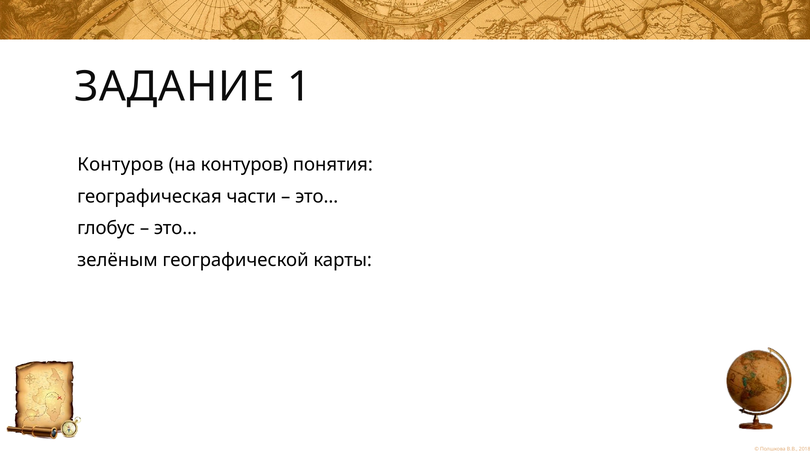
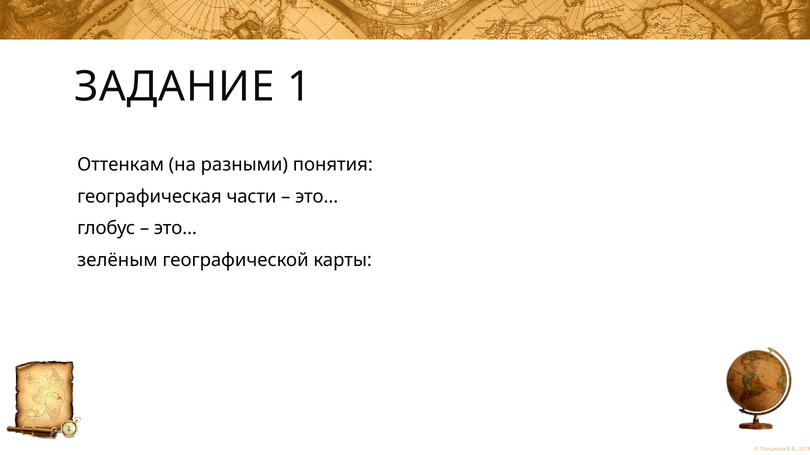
Контуров at (120, 165): Контуров -> Оттенкам
на контуров: контуров -> разными
